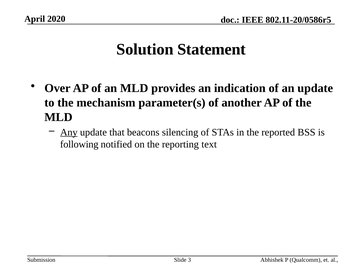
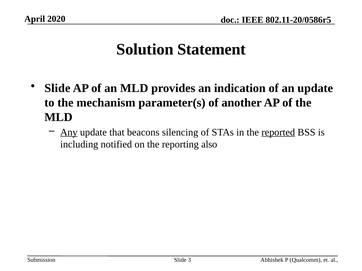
Over at (57, 88): Over -> Slide
reported underline: none -> present
following: following -> including
text: text -> also
